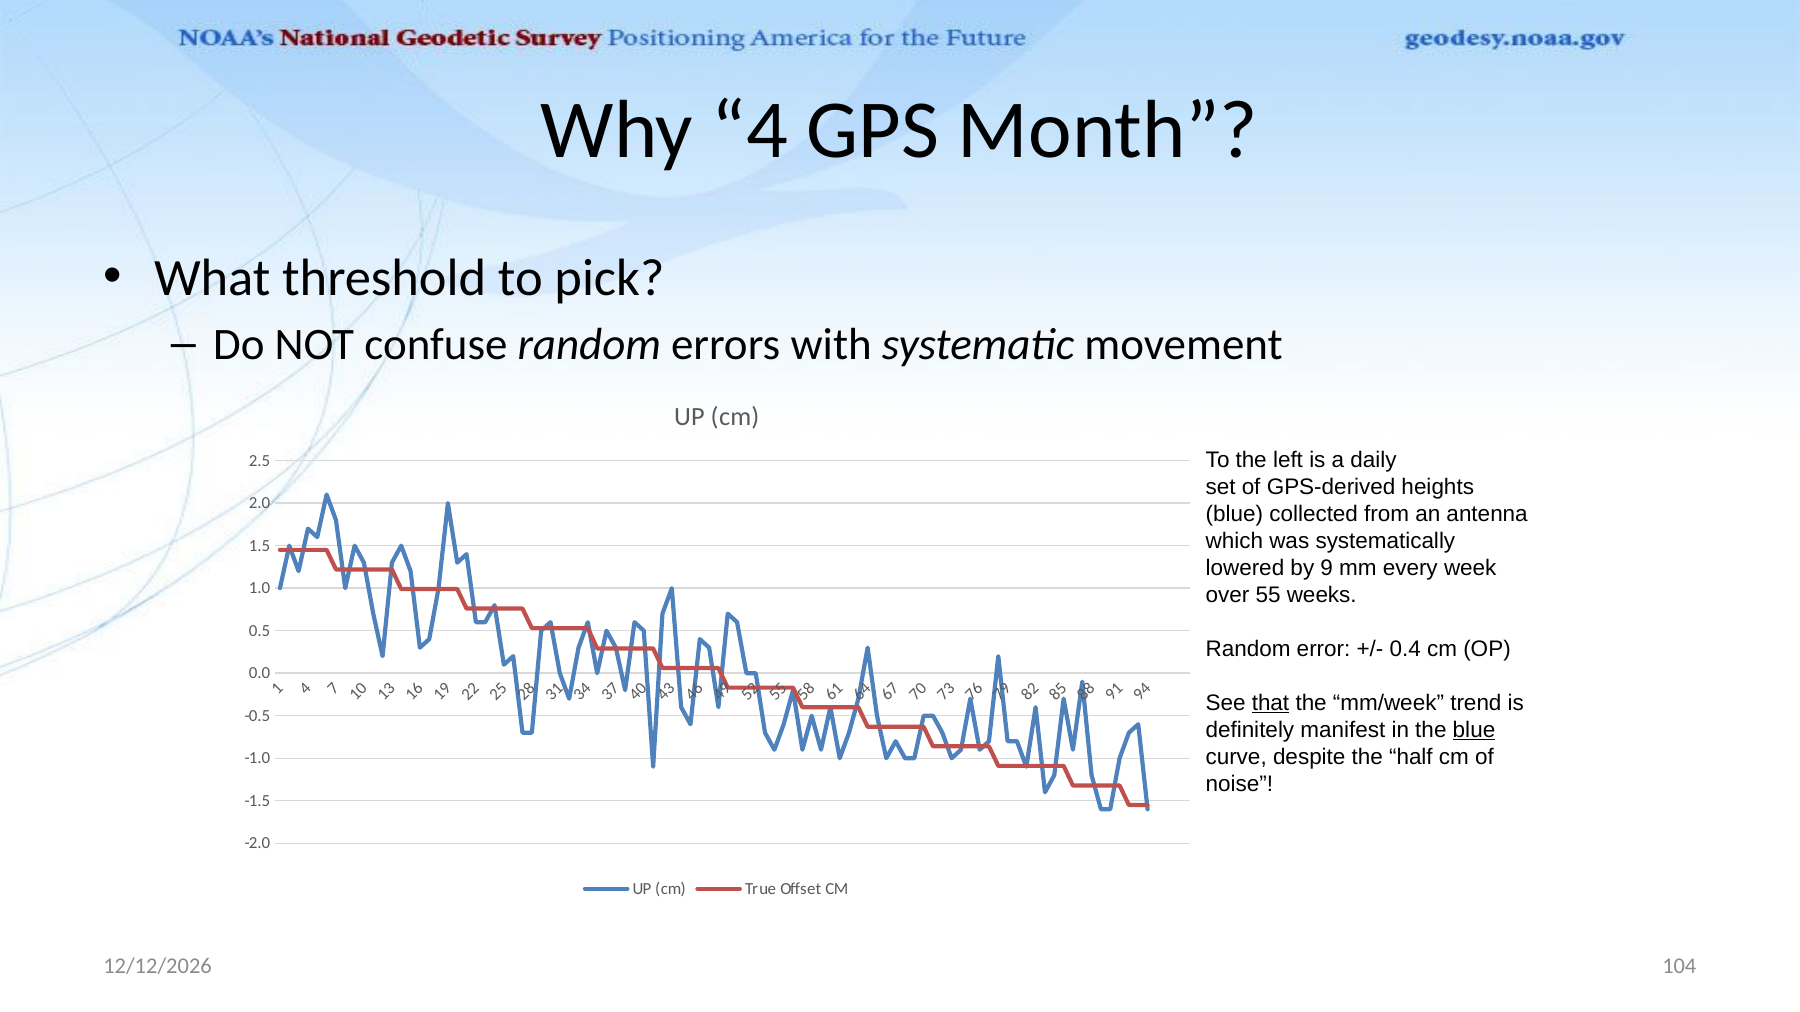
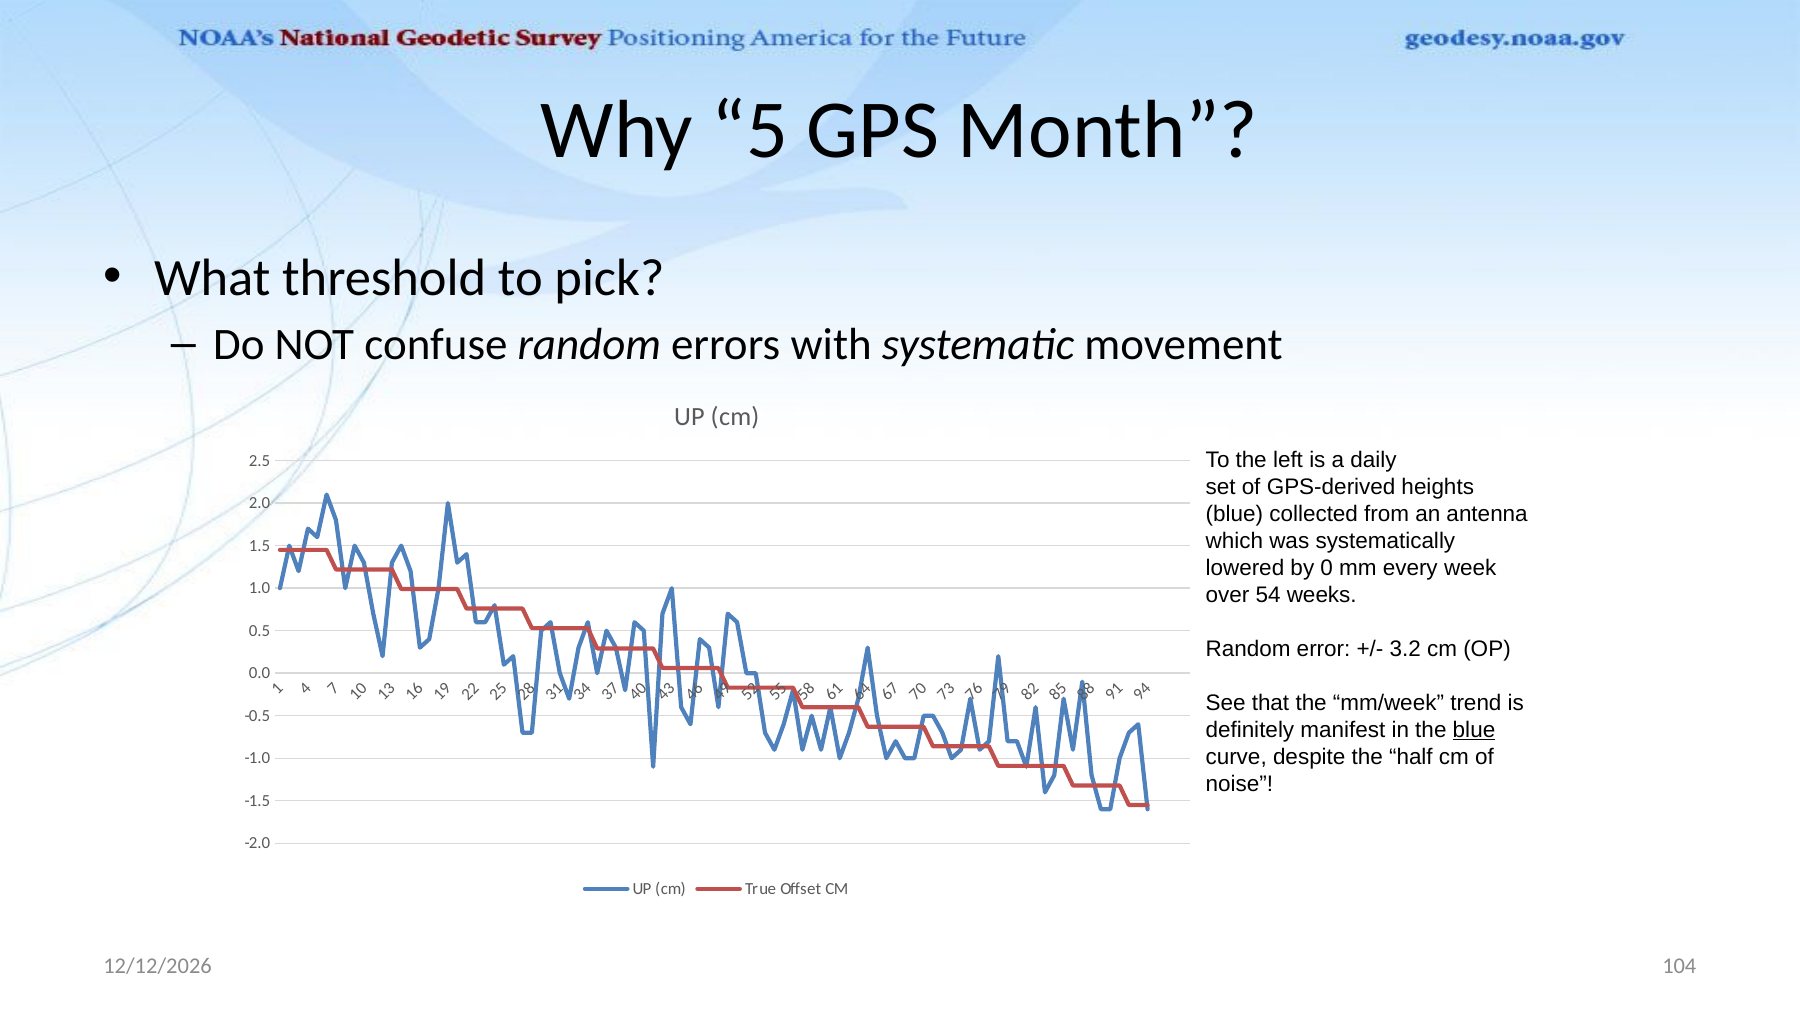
Why 4: 4 -> 5
by 9: 9 -> 0
55: 55 -> 54
0.4: 0.4 -> 3.2
that underline: present -> none
